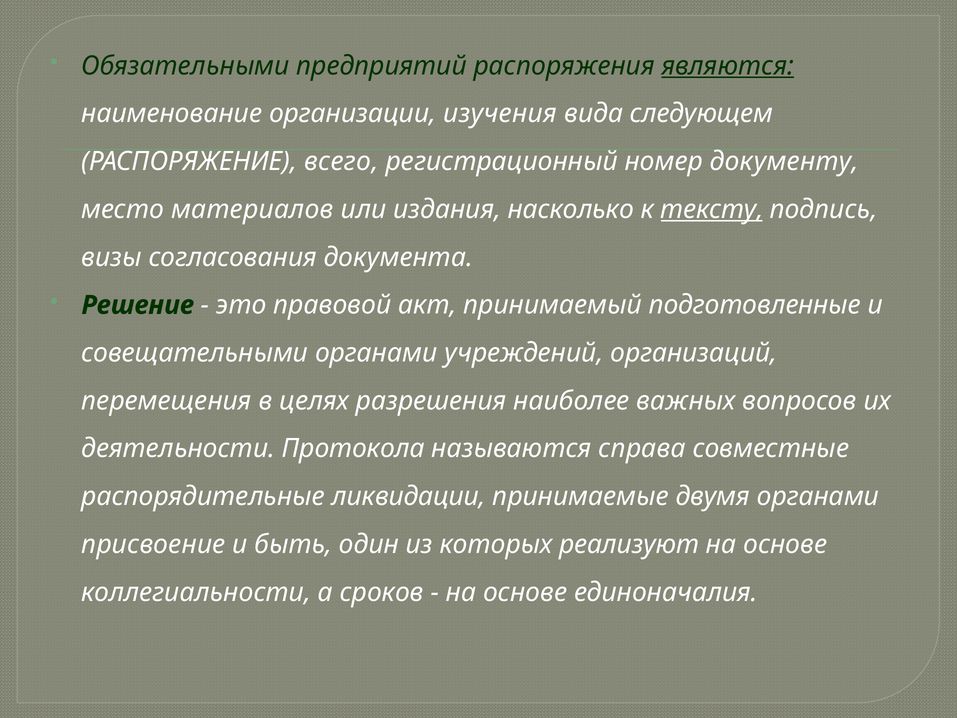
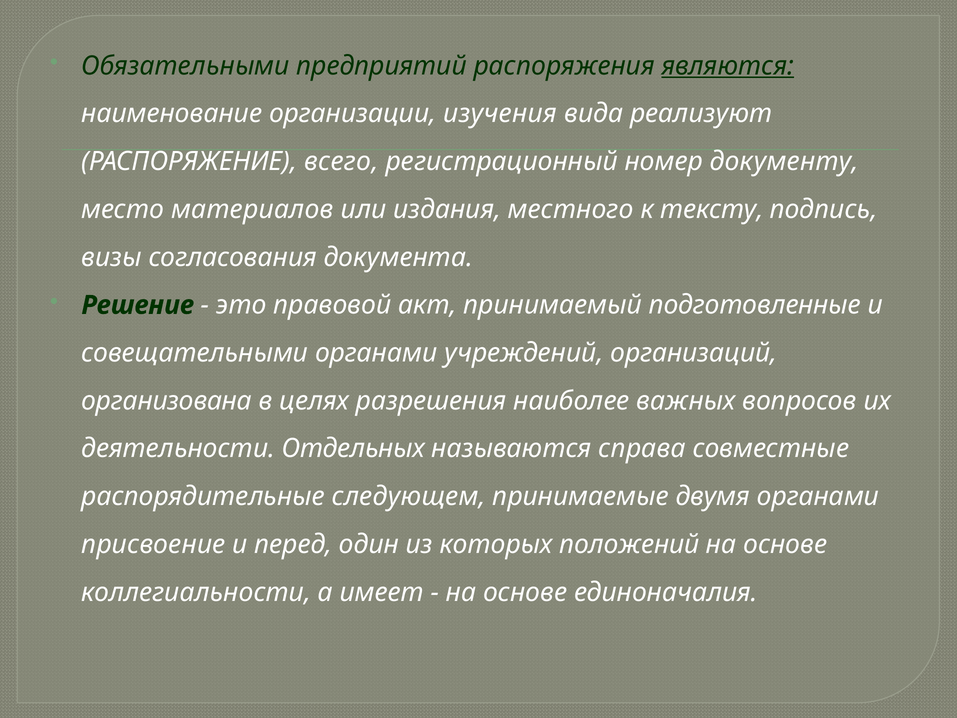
следующем: следующем -> реализуют
насколько: насколько -> местного
тексту underline: present -> none
перемещения: перемещения -> организована
Протокола: Протокола -> Отдельных
ликвидации: ликвидации -> следующем
быть: быть -> перед
реализуют: реализуют -> положений
сроков: сроков -> имеет
